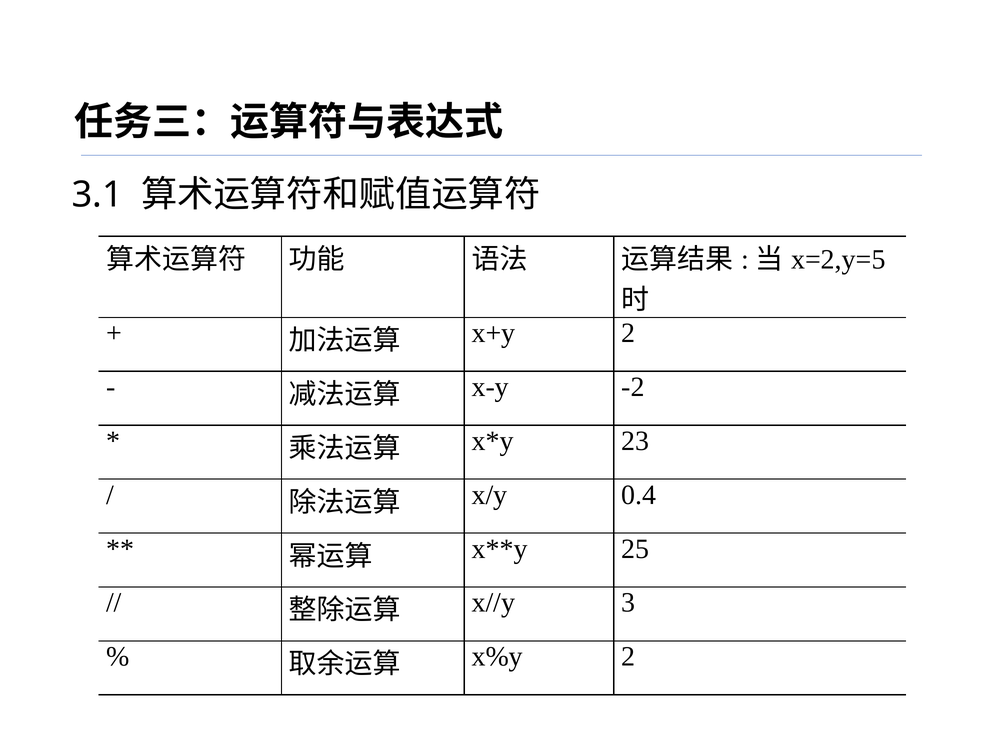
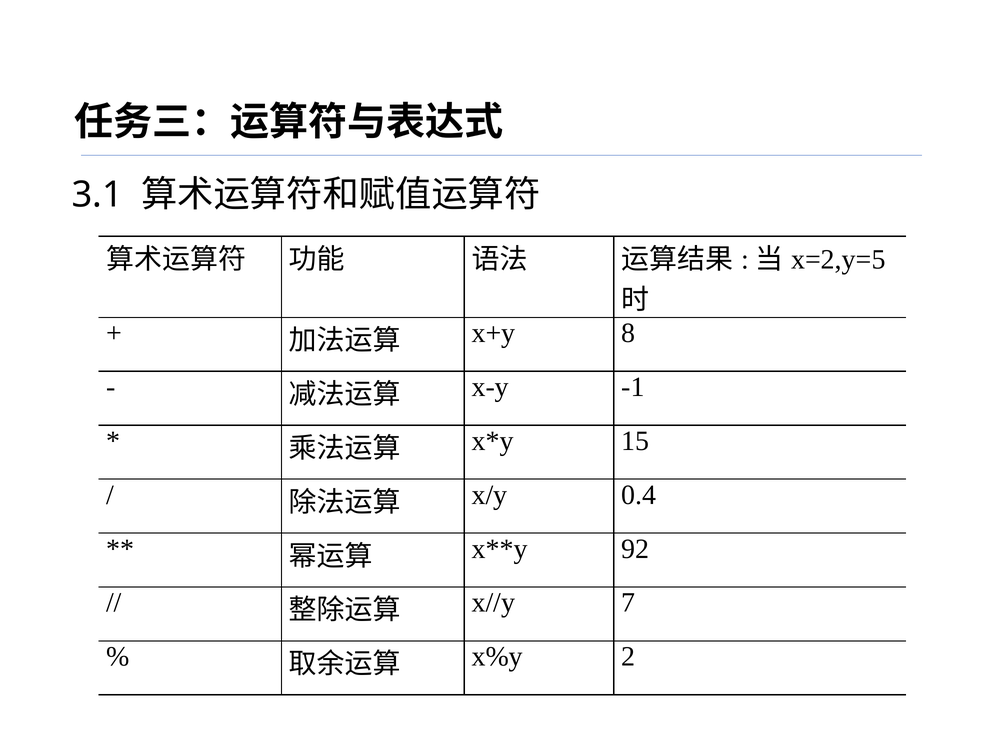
x+y 2: 2 -> 8
-2: -2 -> -1
23: 23 -> 15
25: 25 -> 92
3: 3 -> 7
